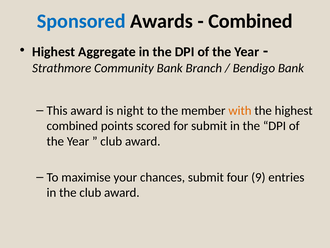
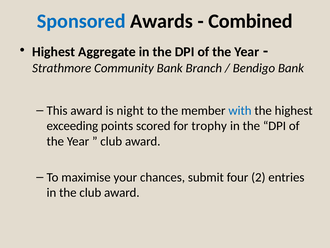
with colour: orange -> blue
combined at (72, 126): combined -> exceeding
for submit: submit -> trophy
9: 9 -> 2
